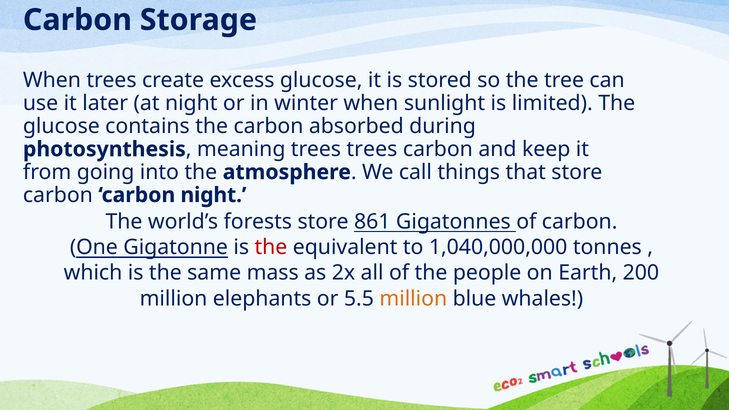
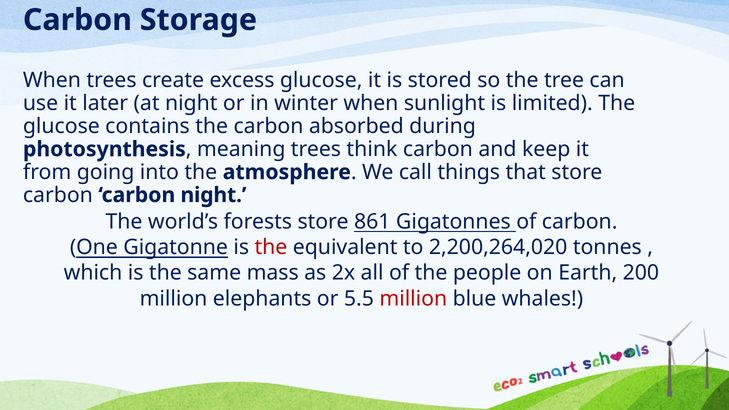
trees trees: trees -> think
1,040,000,000: 1,040,000,000 -> 2,200,264,020
million at (413, 299) colour: orange -> red
